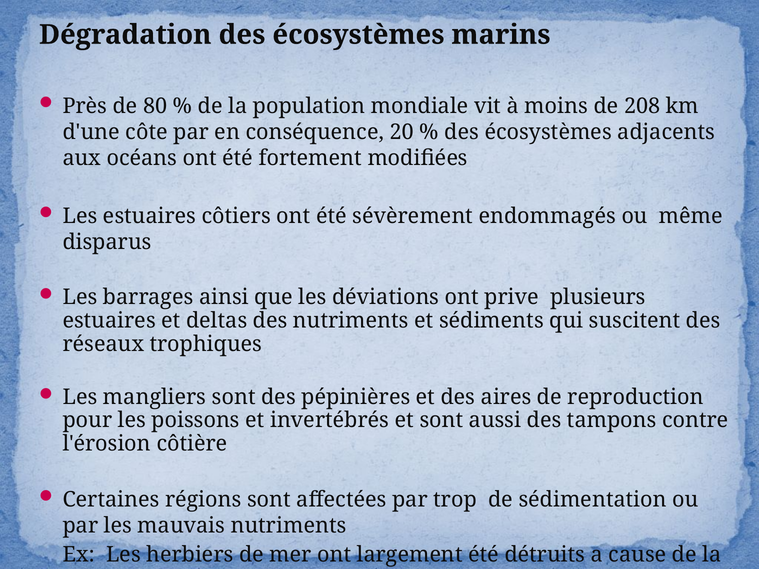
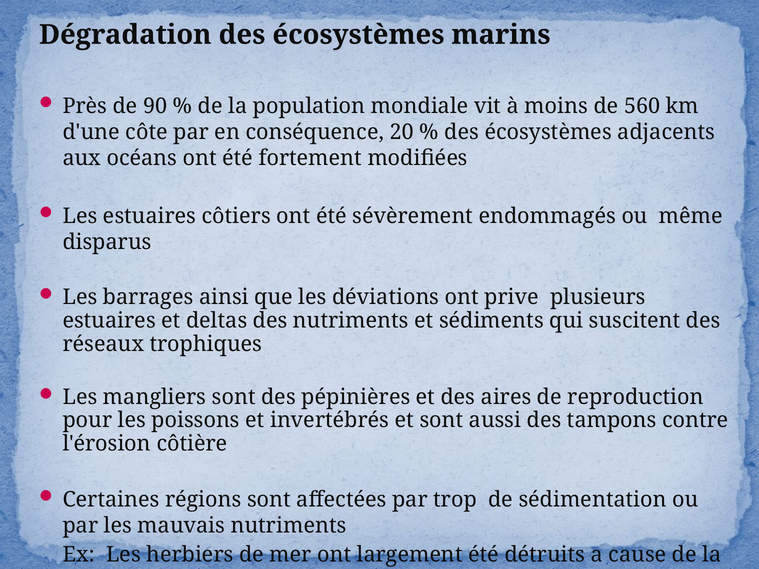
80: 80 -> 90
208: 208 -> 560
